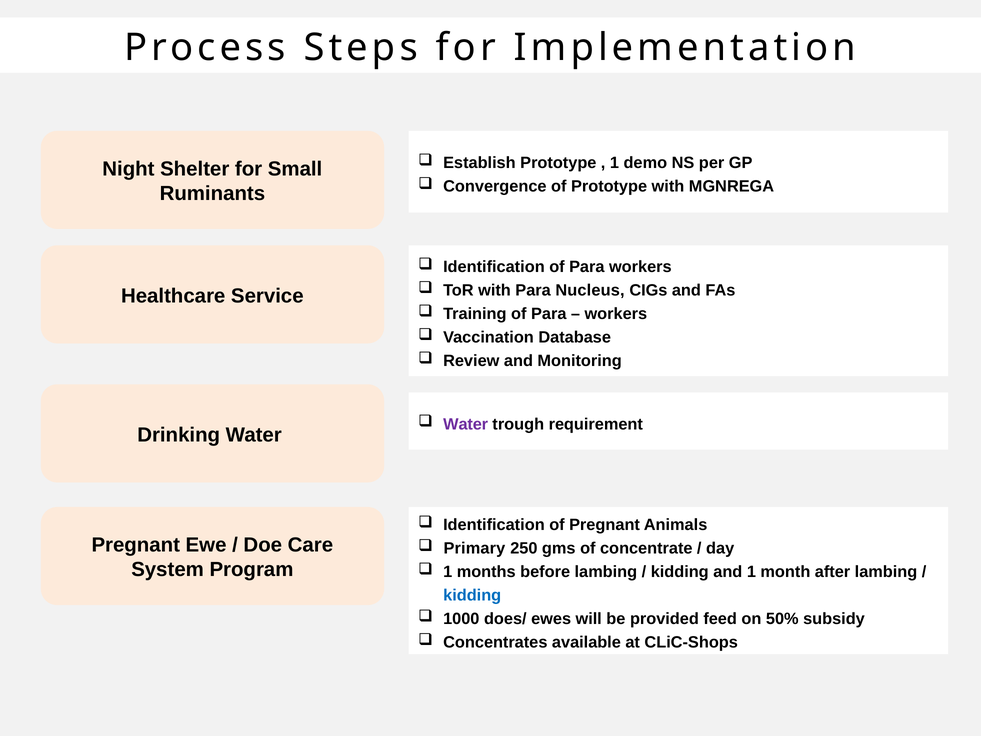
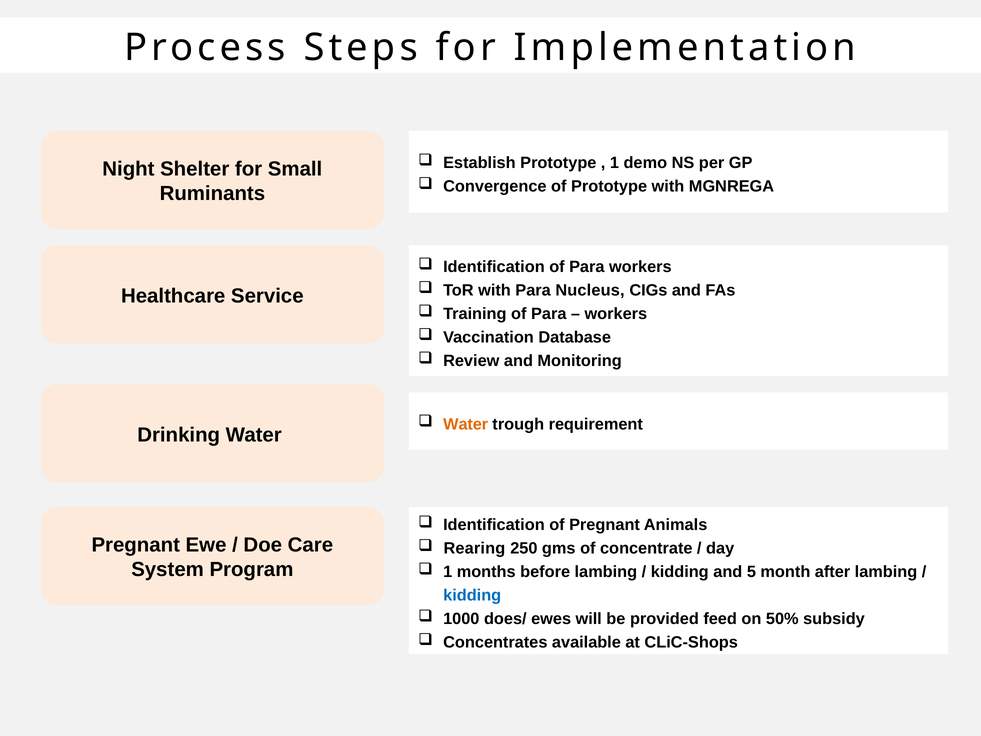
Water at (466, 424) colour: purple -> orange
Primary: Primary -> Rearing
and 1: 1 -> 5
